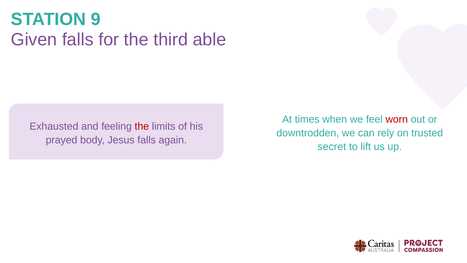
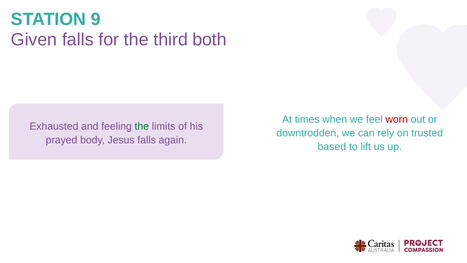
able: able -> both
the at (142, 126) colour: red -> green
secret: secret -> based
